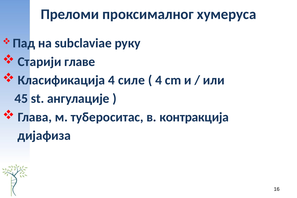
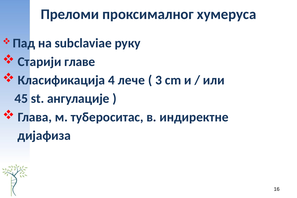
силе: силе -> лече
4 at (159, 80): 4 -> 3
контракција: контракција -> индиректне
